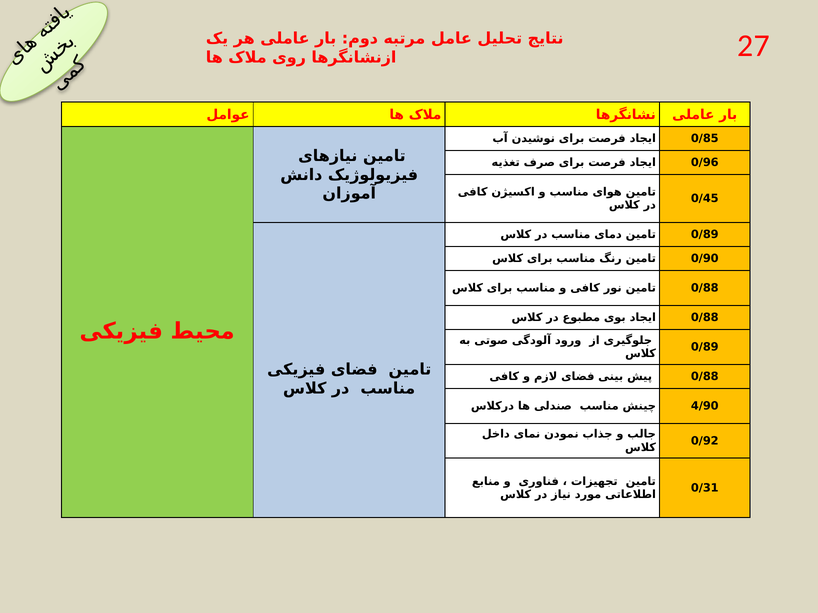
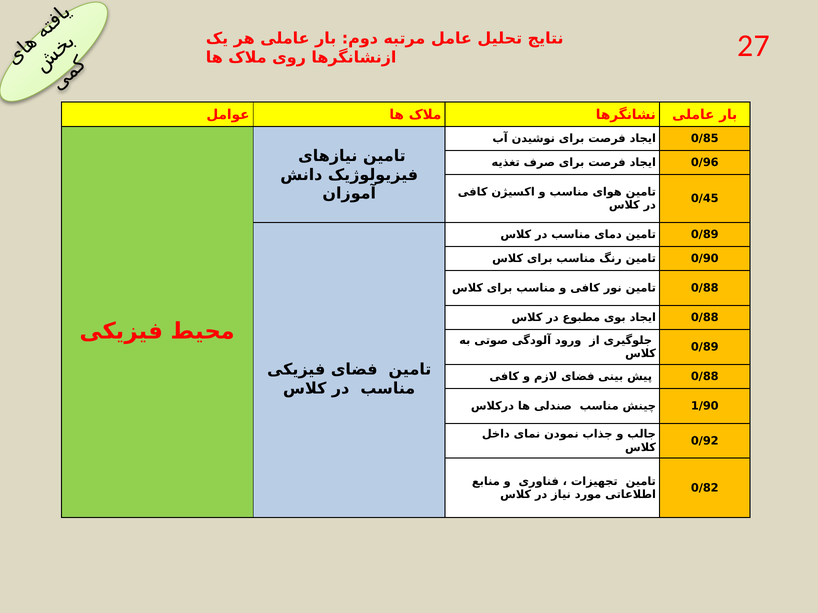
4/90: 4/90 -> 1/90
0/31: 0/31 -> 0/82
